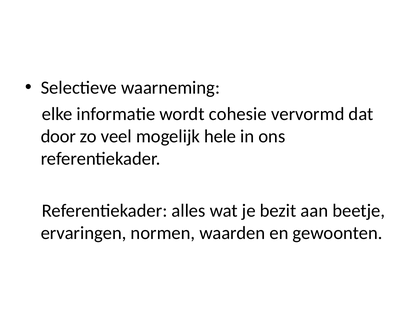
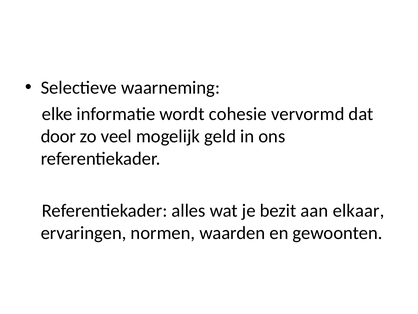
hele: hele -> geld
beetje: beetje -> elkaar
